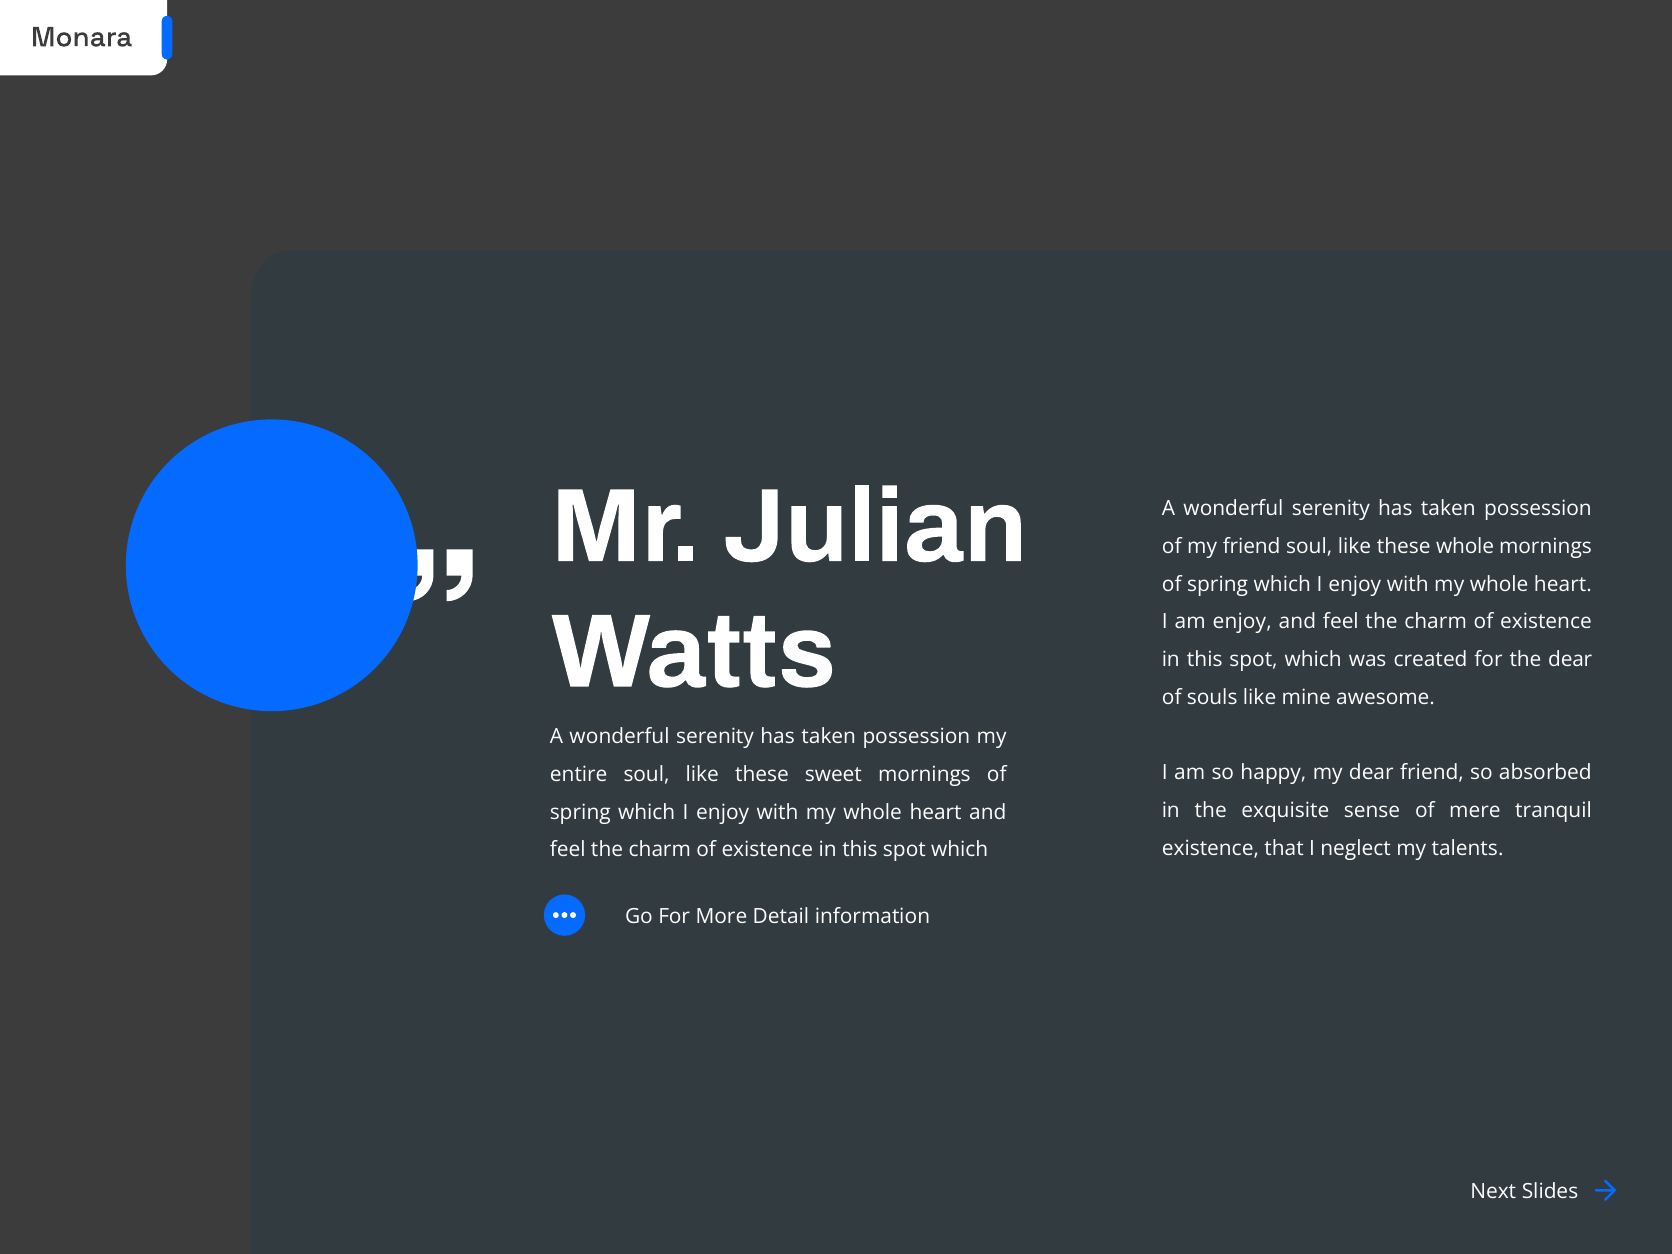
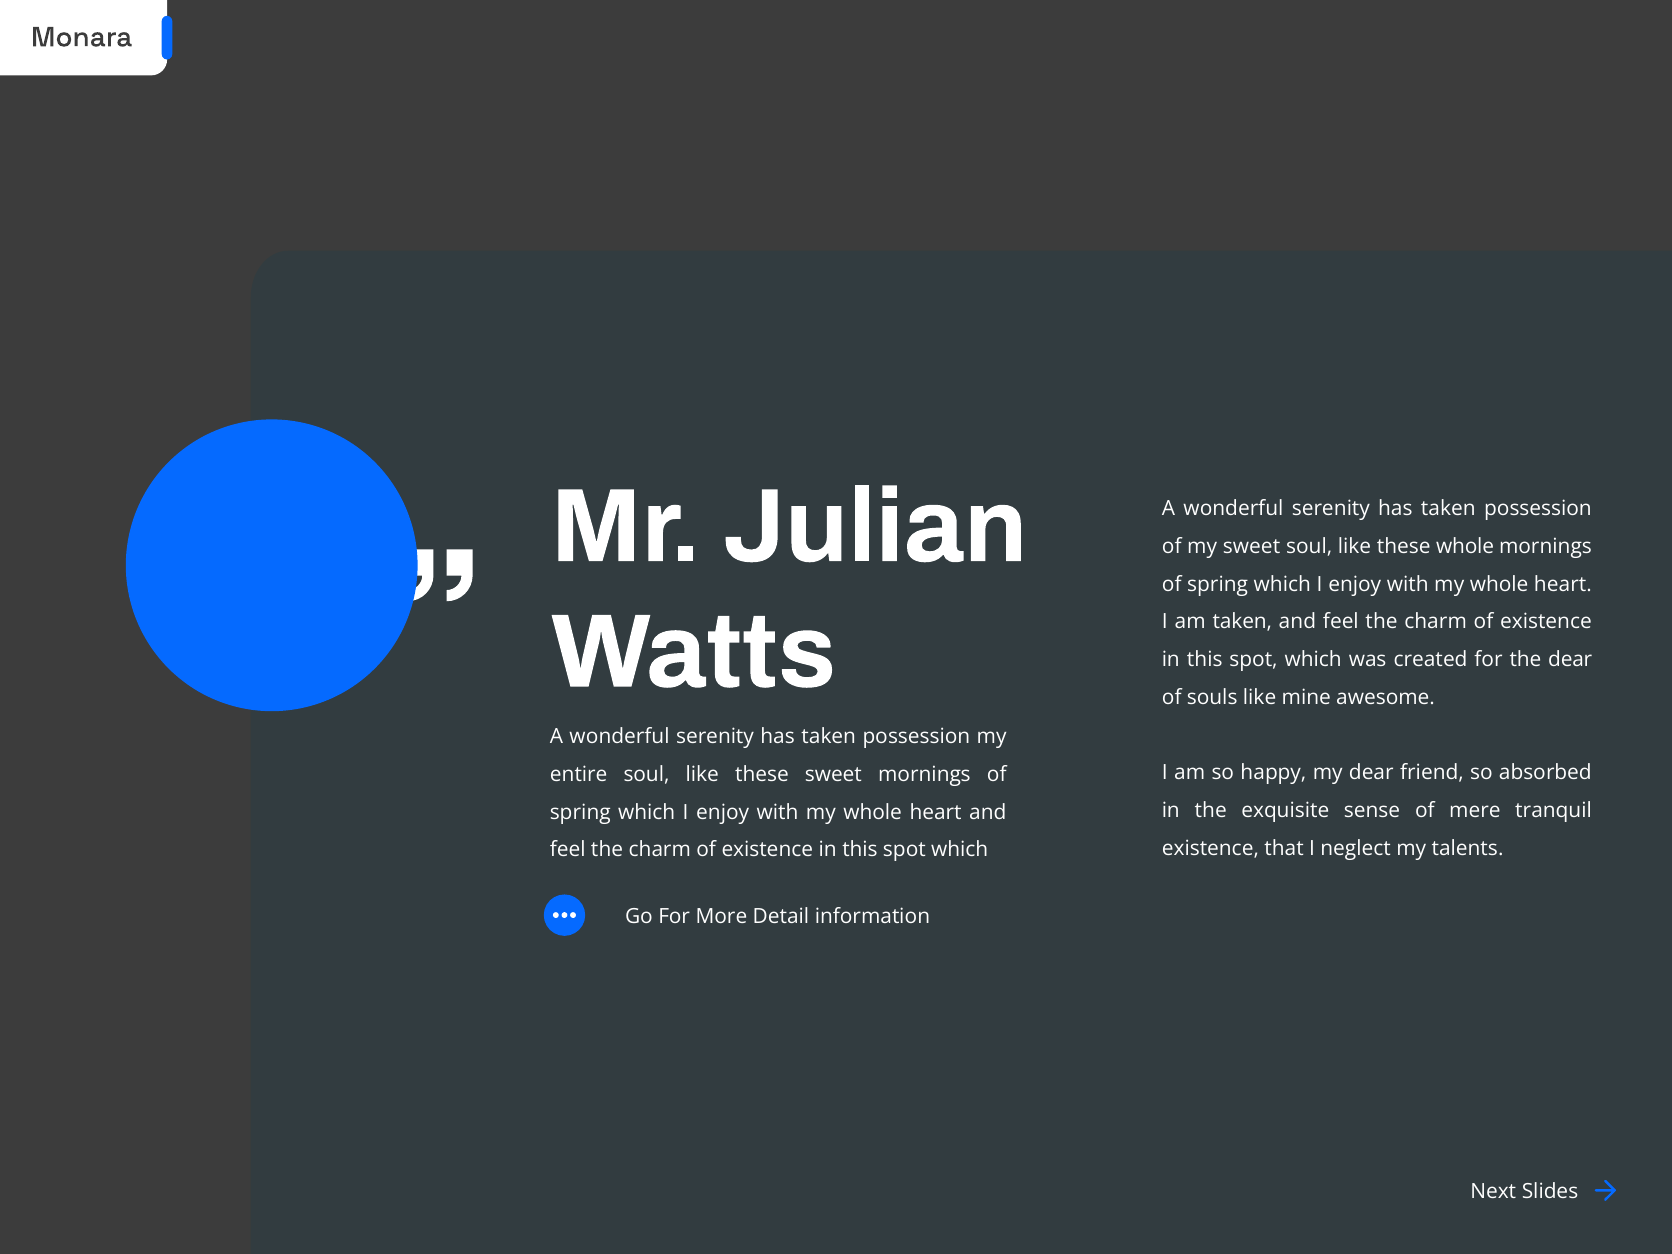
my friend: friend -> sweet
am enjoy: enjoy -> taken
